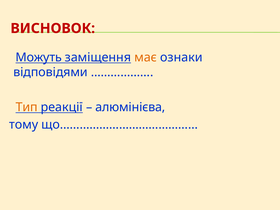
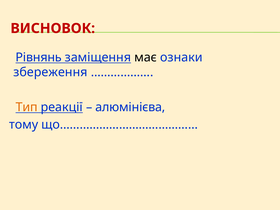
Можуть: Можуть -> Рівнянь
має colour: orange -> black
відповідями: відповідями -> збереження
